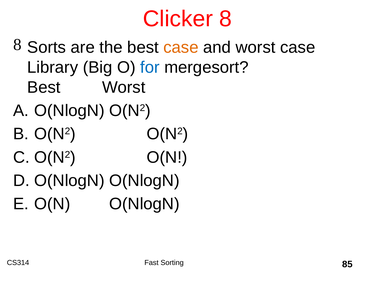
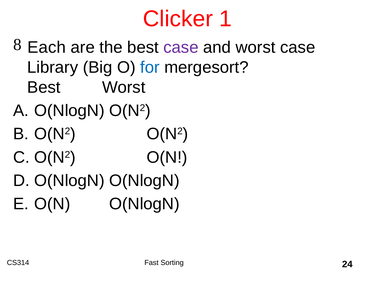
8: 8 -> 1
Sorts: Sorts -> Each
case at (181, 47) colour: orange -> purple
85: 85 -> 24
